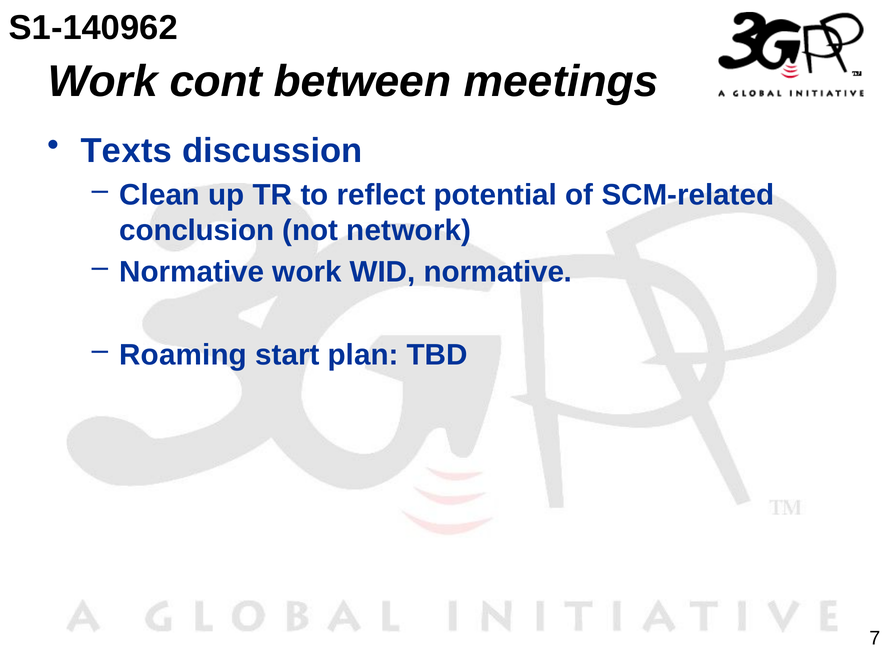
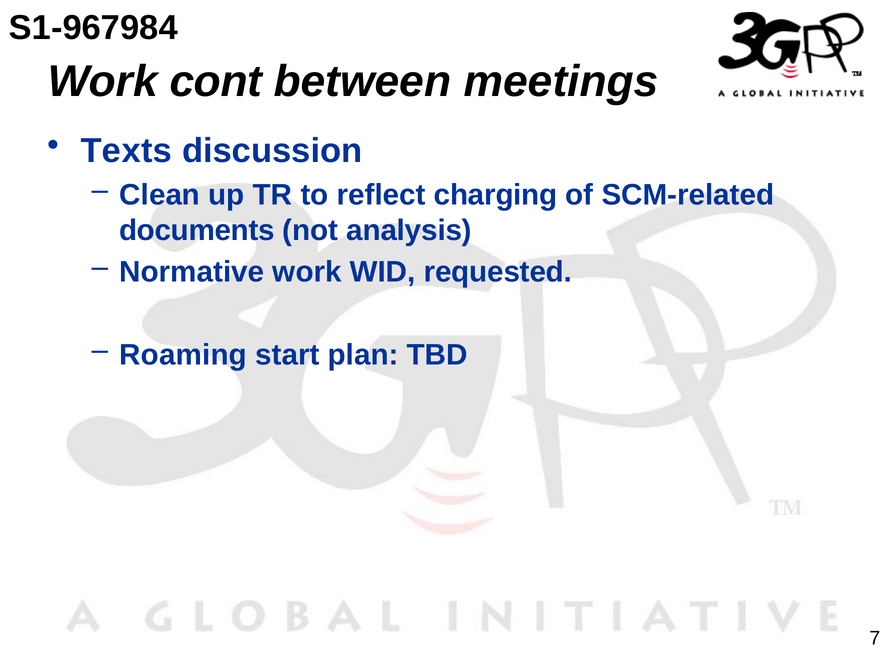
S1-140962: S1-140962 -> S1-967984
potential: potential -> charging
conclusion: conclusion -> documents
network: network -> analysis
WID normative: normative -> requested
